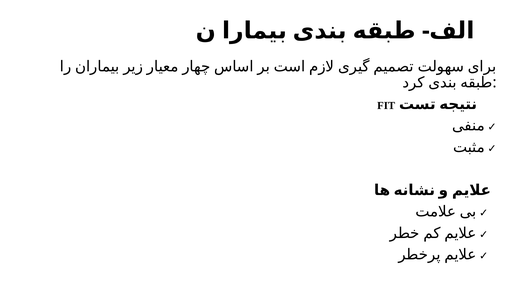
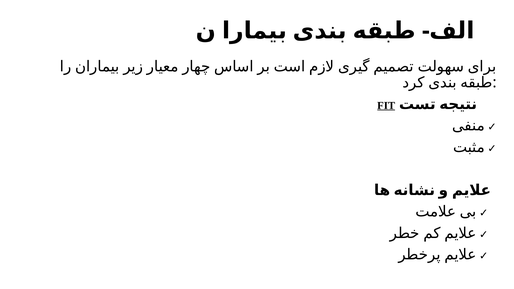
FIT underline: none -> present
